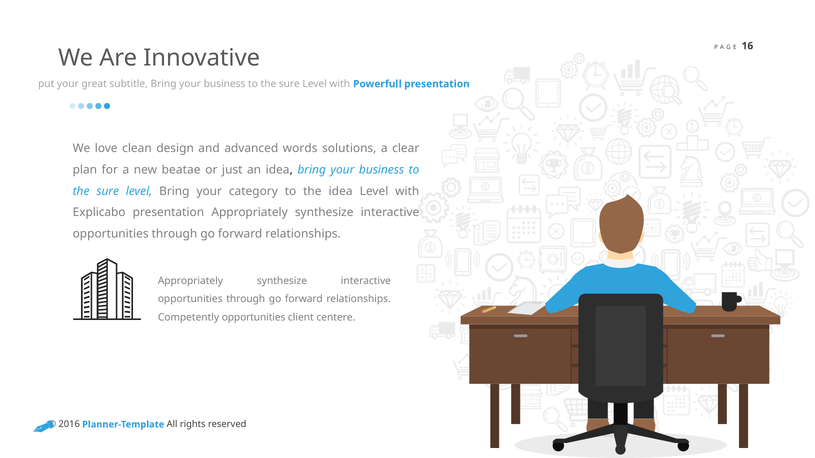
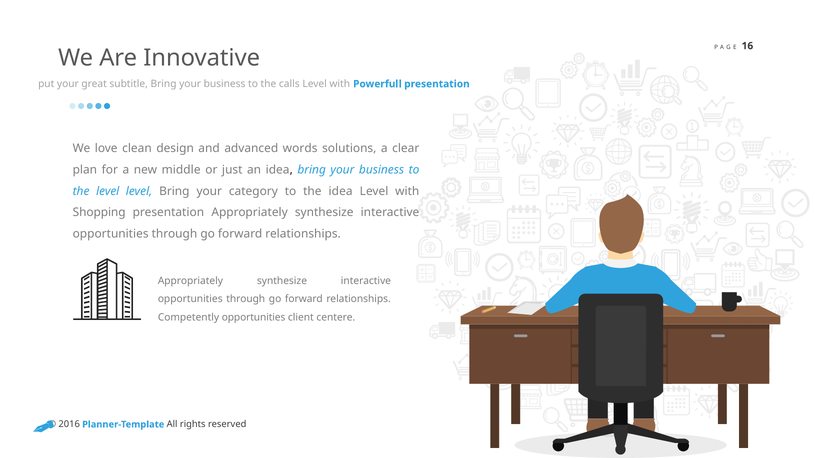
sure at (289, 84): sure -> calls
beatae: beatae -> middle
sure at (108, 191): sure -> level
Explicabo: Explicabo -> Shopping
